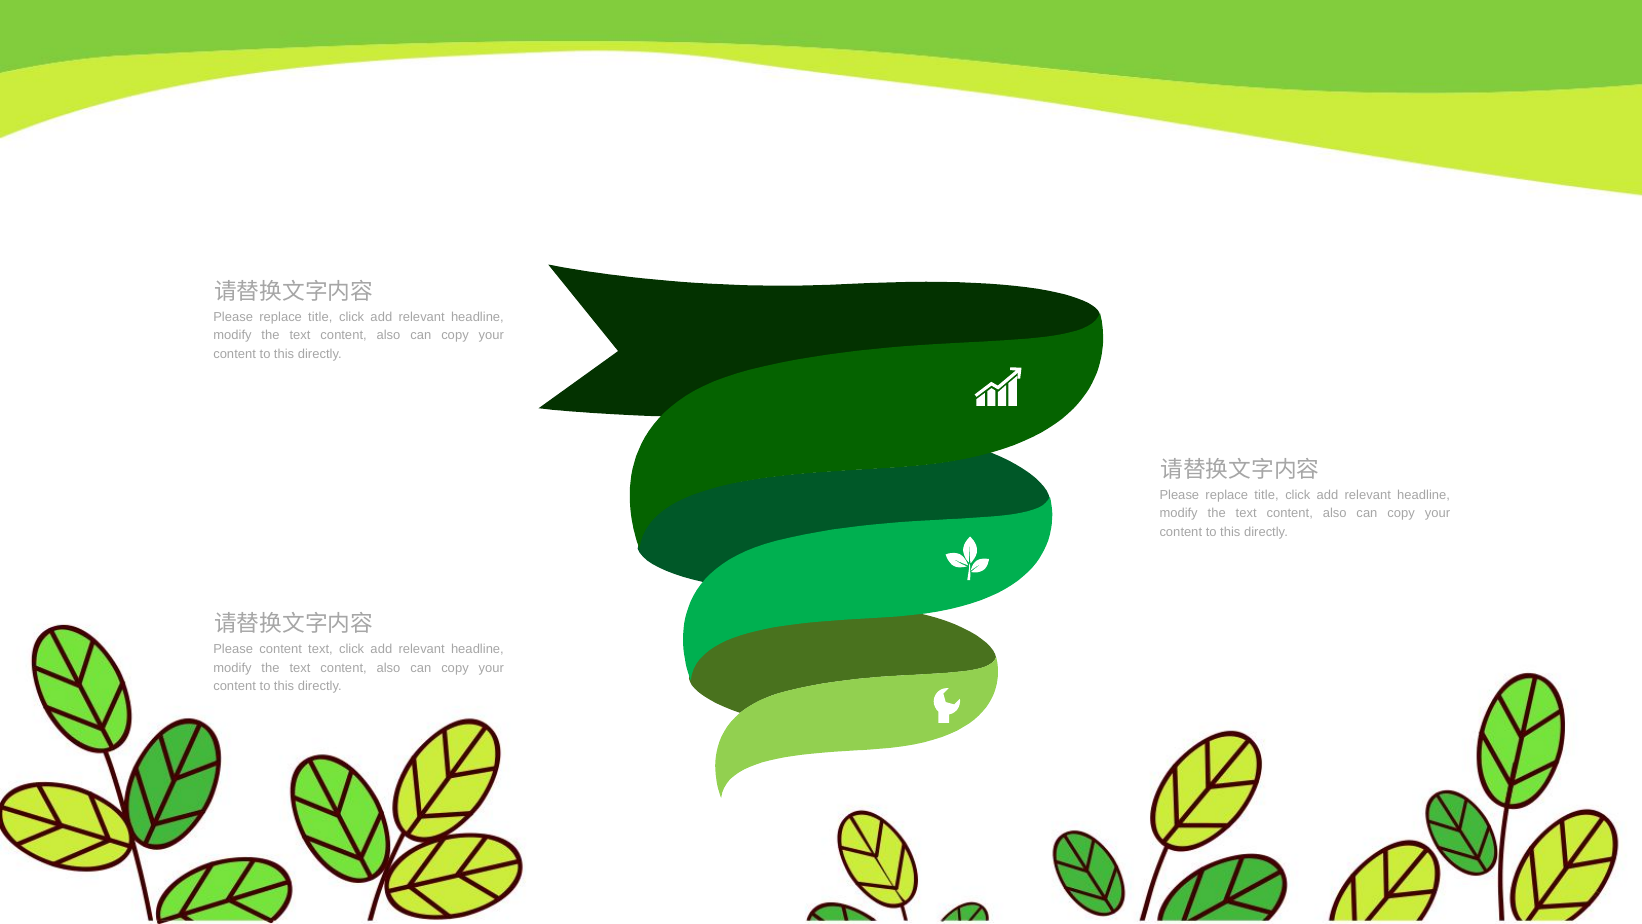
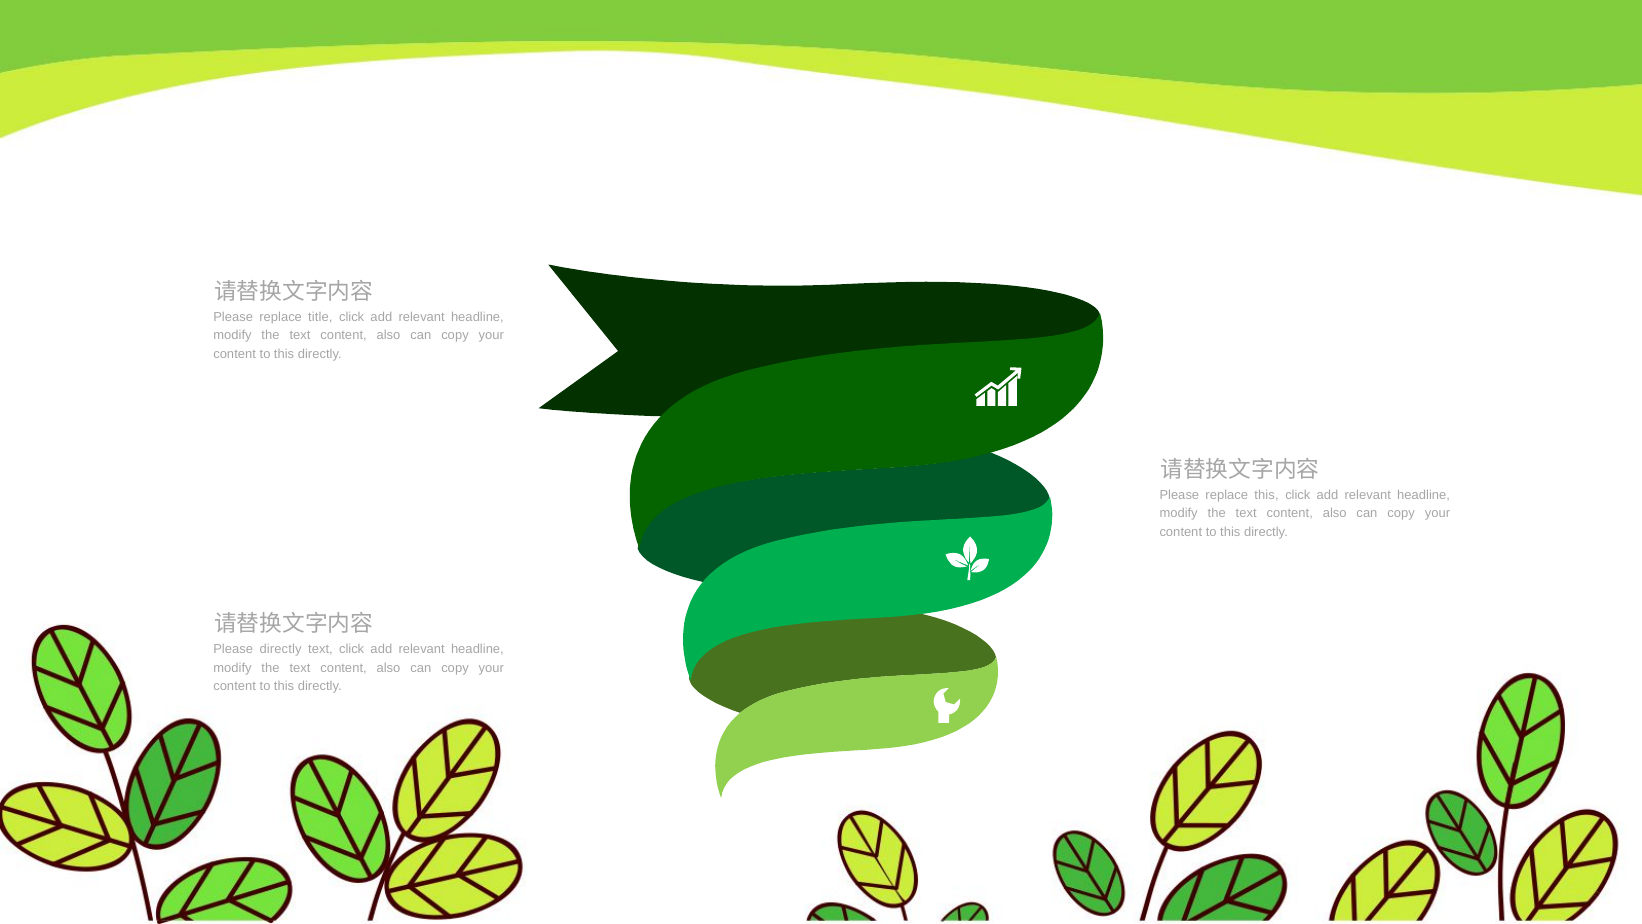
title at (1267, 495): title -> this
Please content: content -> directly
